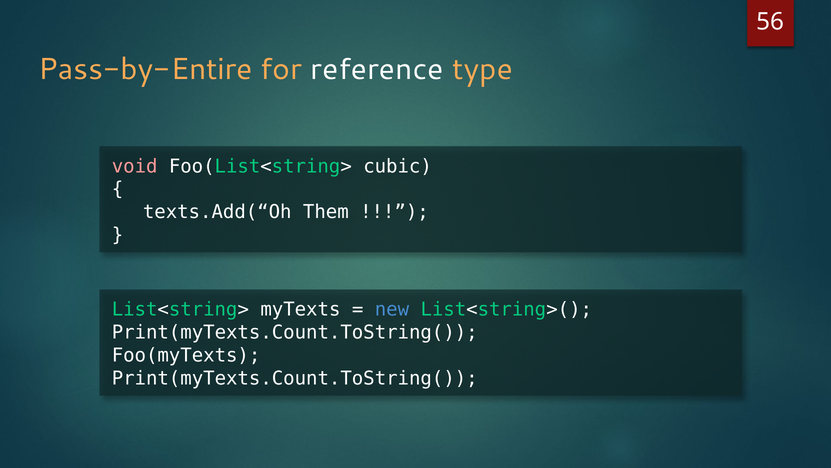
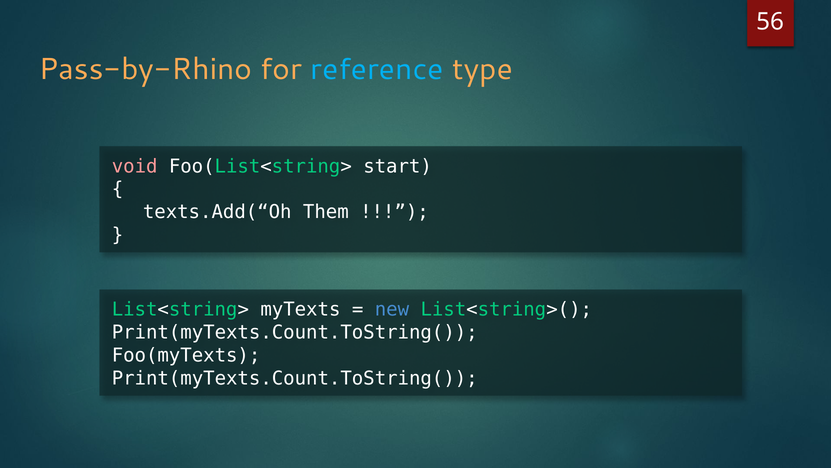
Pass-by-Entire: Pass-by-Entire -> Pass-by-Rhino
reference colour: white -> light blue
cubic: cubic -> start
